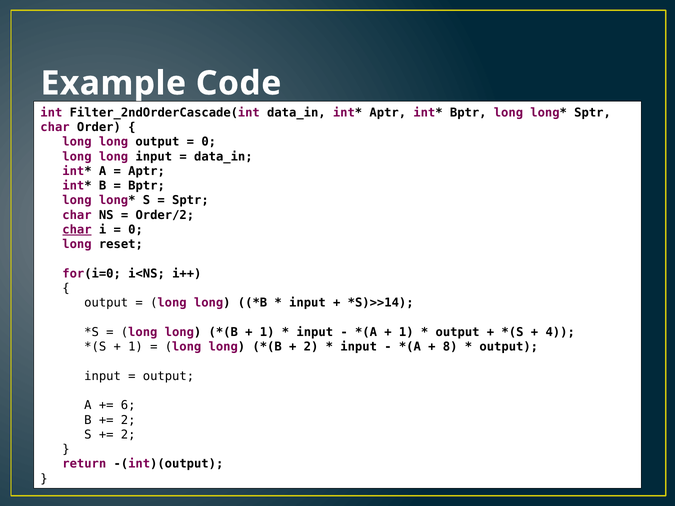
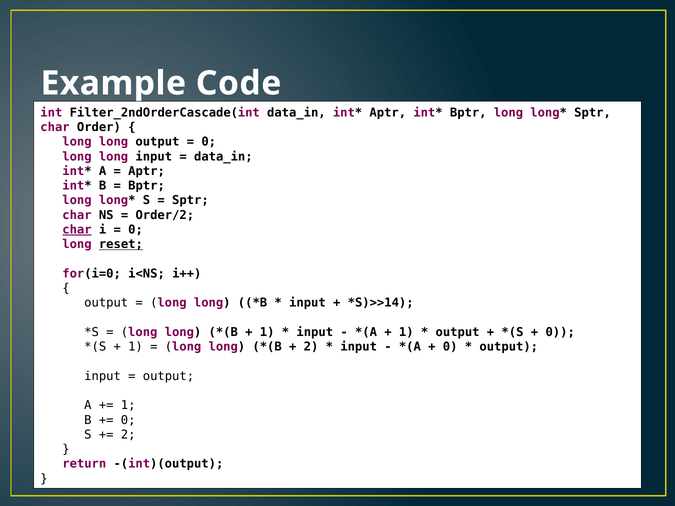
reset underline: none -> present
4 at (560, 332): 4 -> 0
8 at (450, 347): 8 -> 0
6 at (128, 406): 6 -> 1
2 at (128, 420): 2 -> 0
